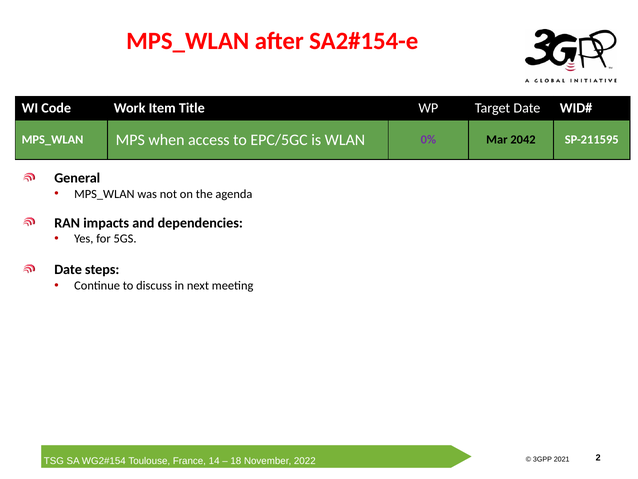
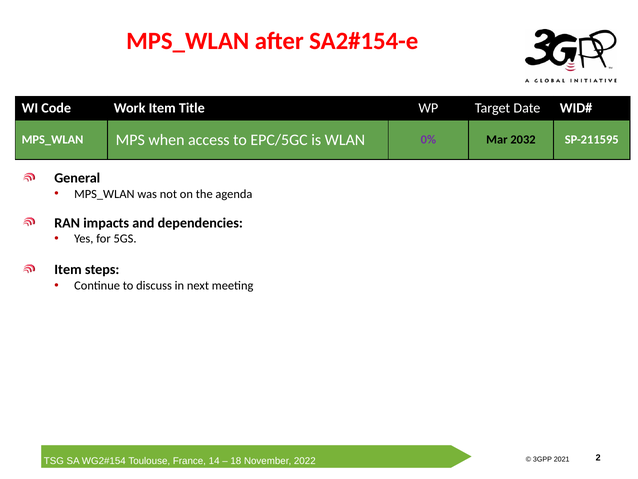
2042: 2042 -> 2032
Date at (68, 269): Date -> Item
